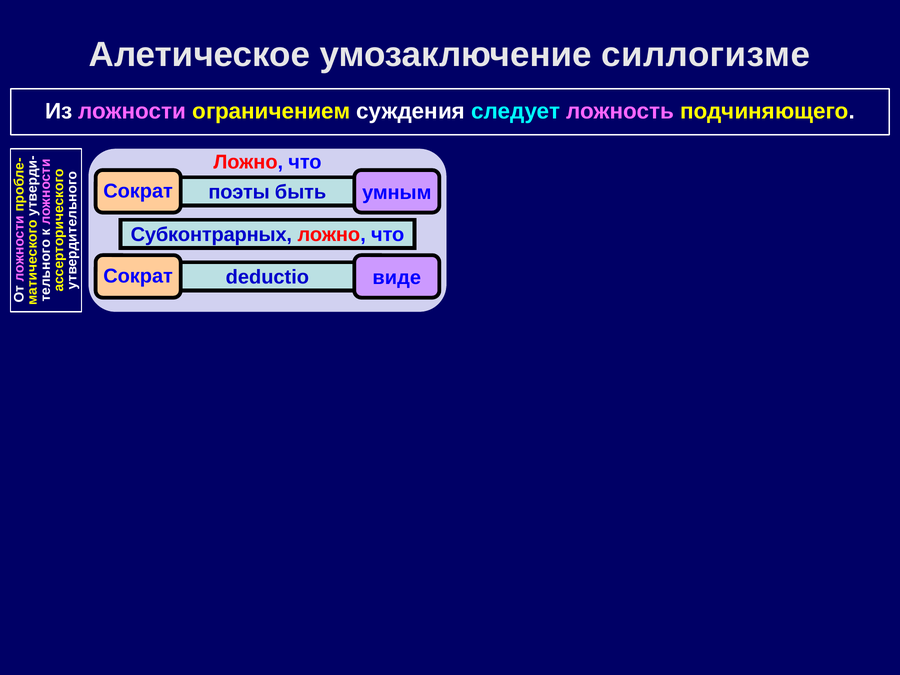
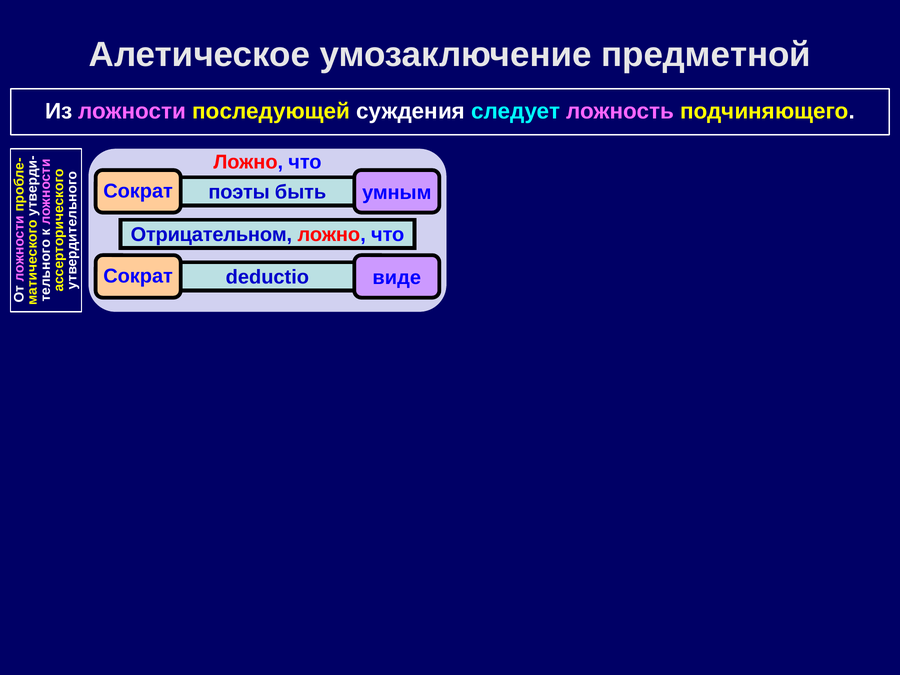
силлогизме: силлогизме -> предметной
ограничением: ограничением -> последующей
Субконтрарных: Субконтрарных -> Отрицательном
